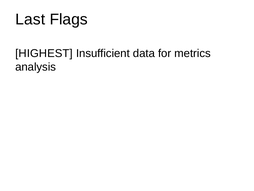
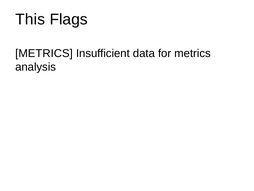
Last: Last -> This
HIGHEST at (44, 53): HIGHEST -> METRICS
